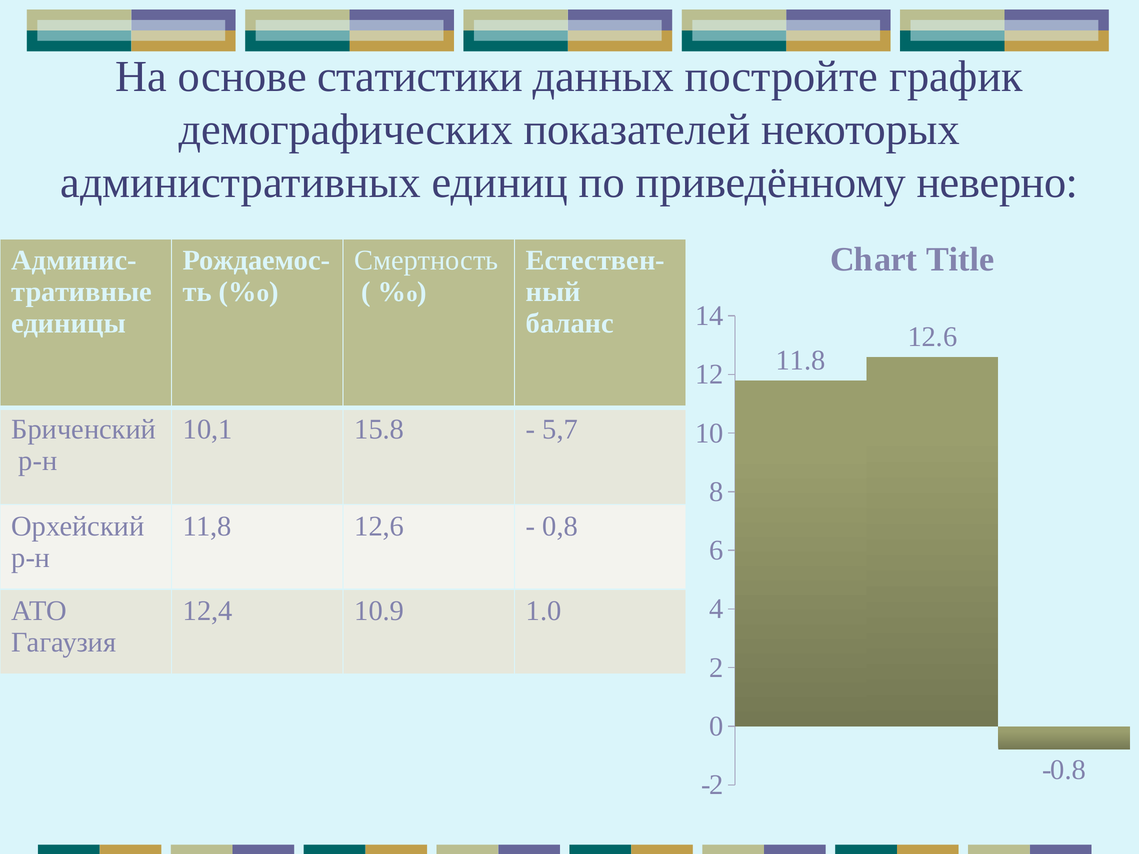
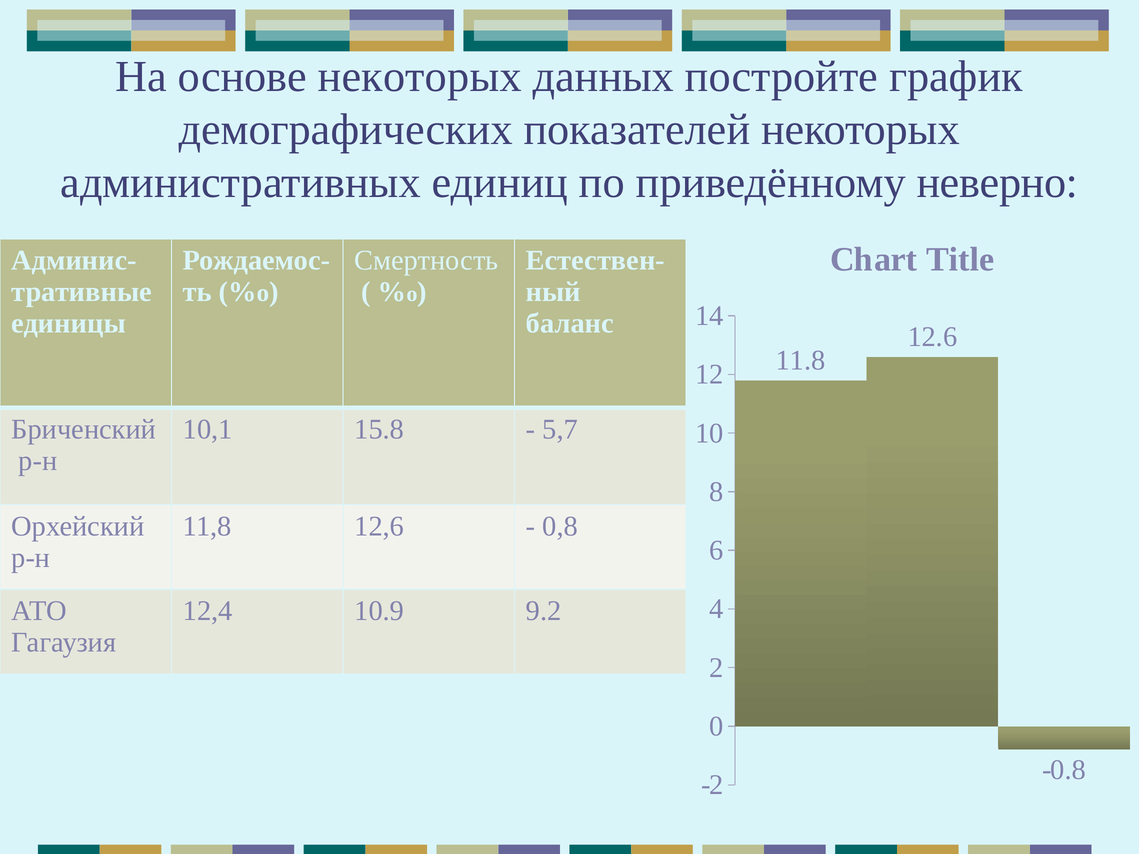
основе статистики: статистики -> некоторых
1.0: 1.0 -> 9.2
